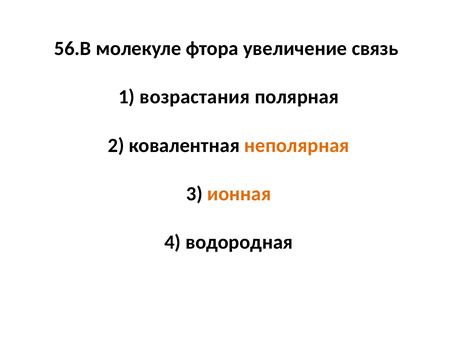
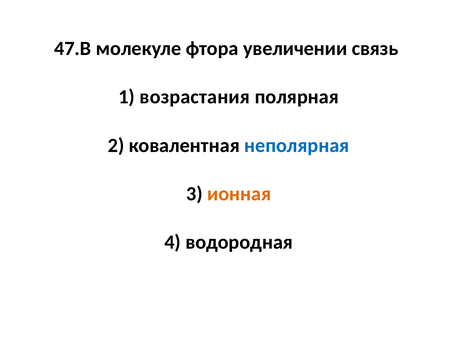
56.В: 56.В -> 47.В
увеличение: увеличение -> увеличении
неполярная colour: orange -> blue
